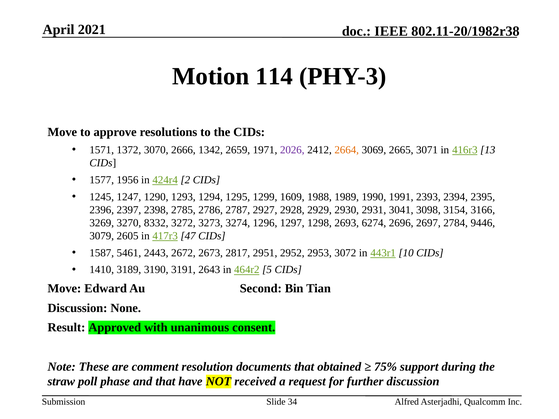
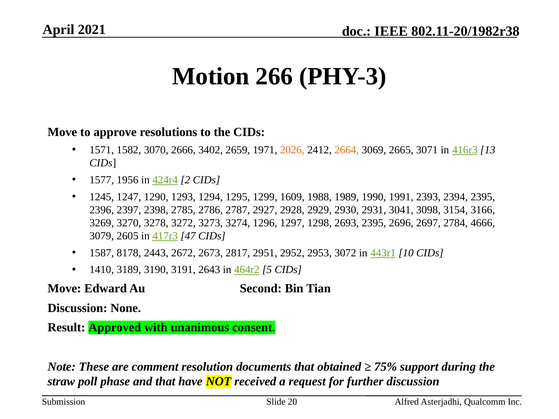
114: 114 -> 266
1372: 1372 -> 1582
1342: 1342 -> 3402
2026 colour: purple -> orange
8332: 8332 -> 3278
2693 6274: 6274 -> 2395
9446: 9446 -> 4666
5461: 5461 -> 8178
34: 34 -> 20
